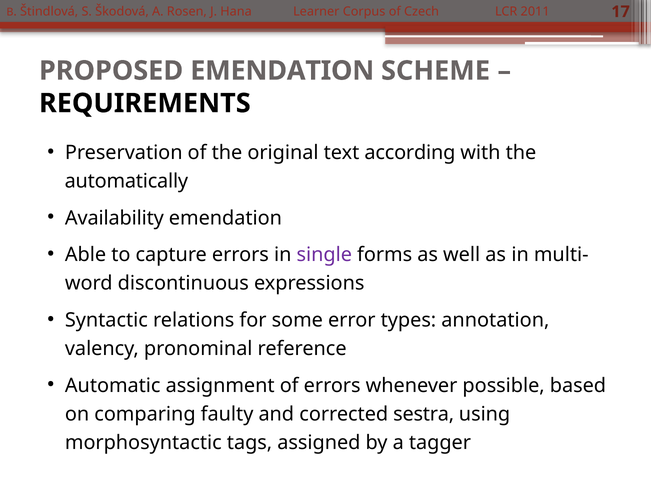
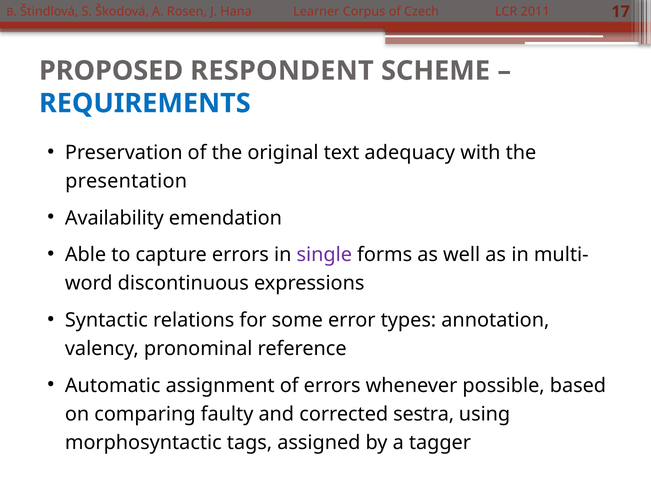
PROPOSED EMENDATION: EMENDATION -> RESPONDENT
REQUIREMENTS colour: black -> blue
according: according -> adequacy
automatically: automatically -> presentation
